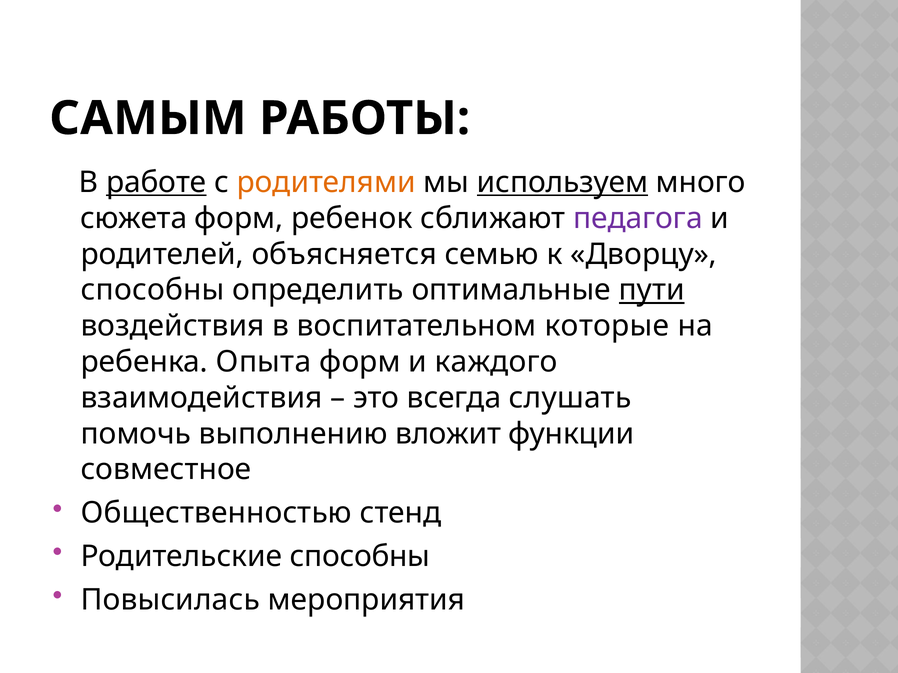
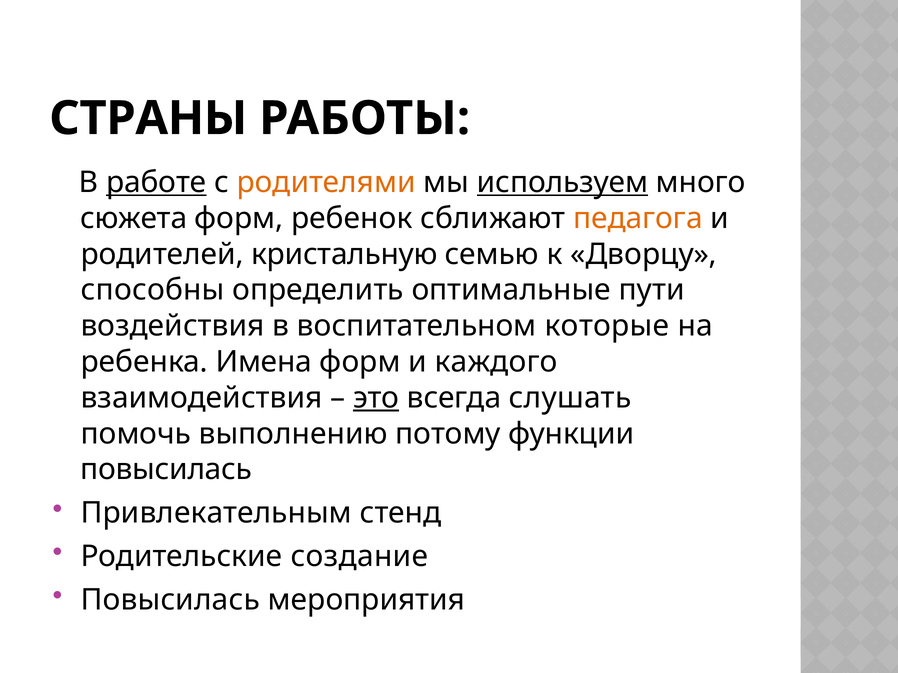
САМЫМ: САМЫМ -> СТРАНЫ
педагога colour: purple -> orange
объясняется: объясняется -> кристальную
пути underline: present -> none
Опыта: Опыта -> Имена
это underline: none -> present
вложит: вложит -> потому
совместное at (166, 470): совместное -> повысилась
Общественностью: Общественностью -> Привлекательным
Родительские способны: способны -> создание
